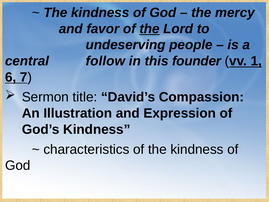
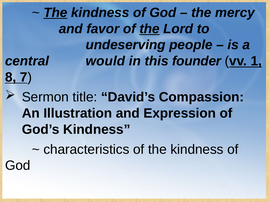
The at (55, 13) underline: none -> present
follow: follow -> would
6: 6 -> 8
